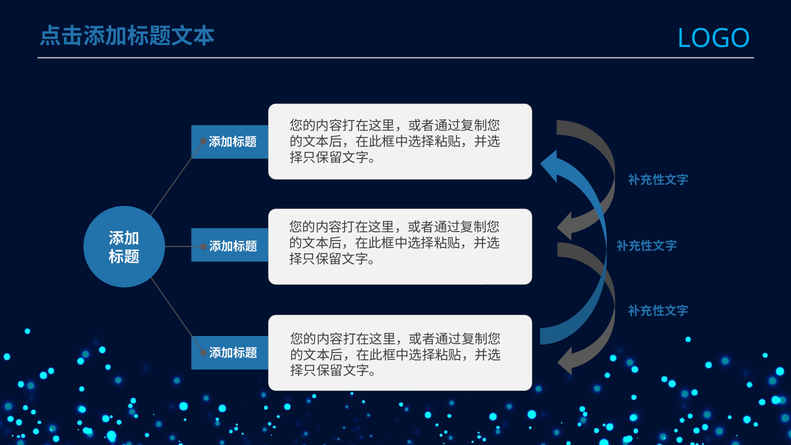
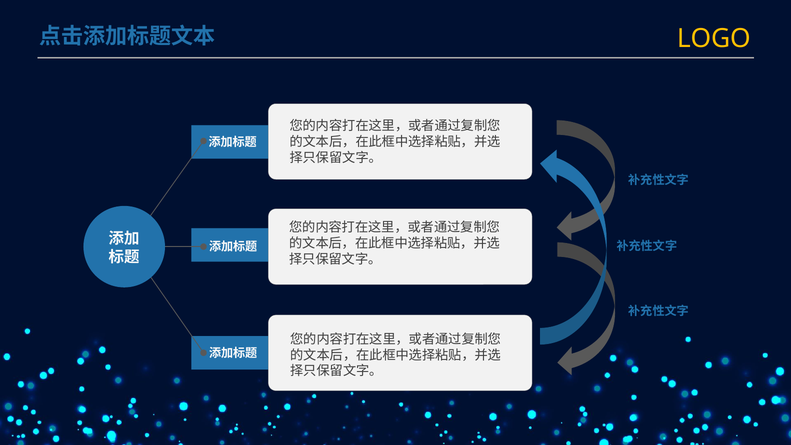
LOGO colour: light blue -> yellow
